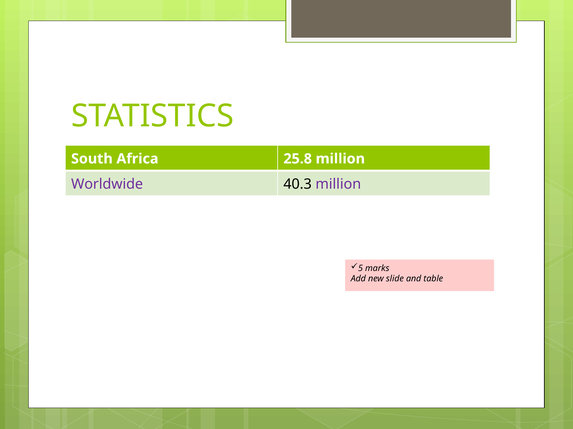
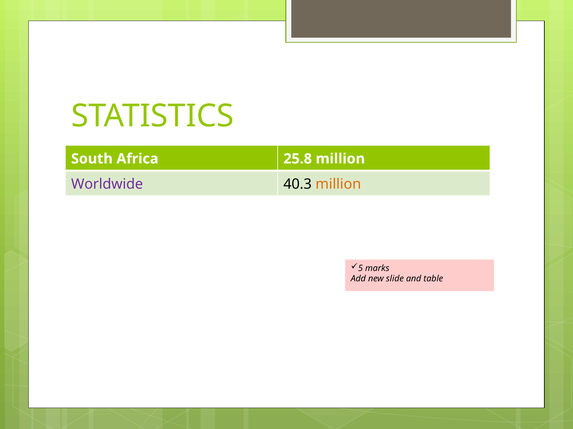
million at (338, 184) colour: purple -> orange
